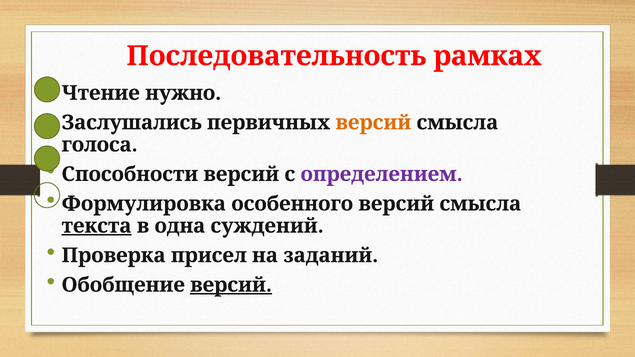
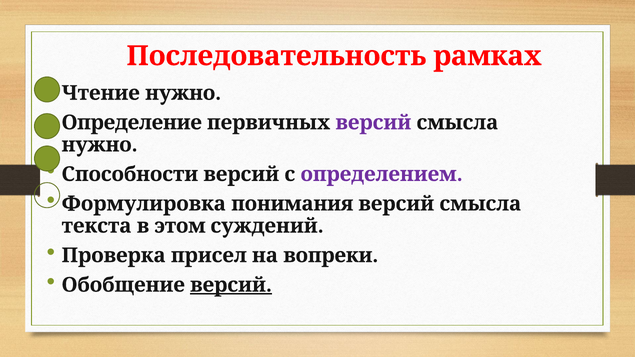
Заслушались: Заслушались -> Определение
версий at (373, 123) colour: orange -> purple
голоса at (100, 145): голоса -> нужно
особенного: особенного -> понимания
текста underline: present -> none
одна: одна -> этом
заданий: заданий -> вопреки
